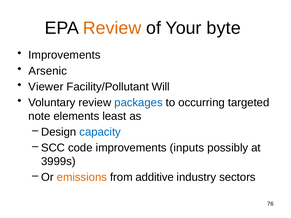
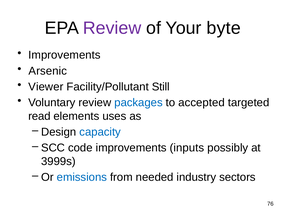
Review at (112, 28) colour: orange -> purple
Will: Will -> Still
occurring: occurring -> accepted
note: note -> read
least: least -> uses
emissions colour: orange -> blue
additive: additive -> needed
